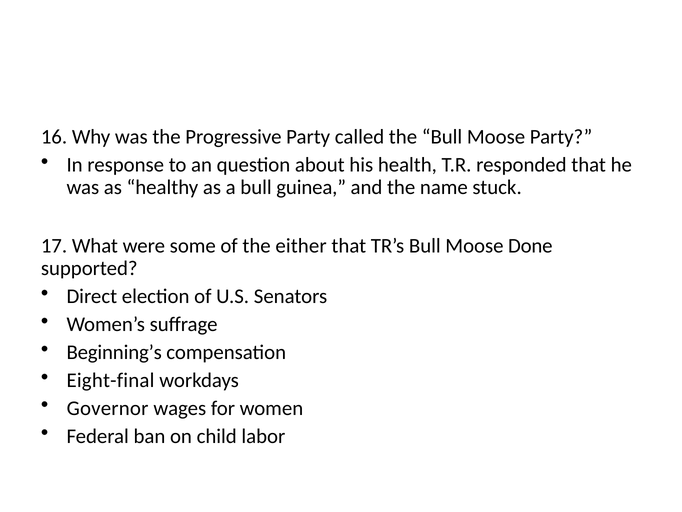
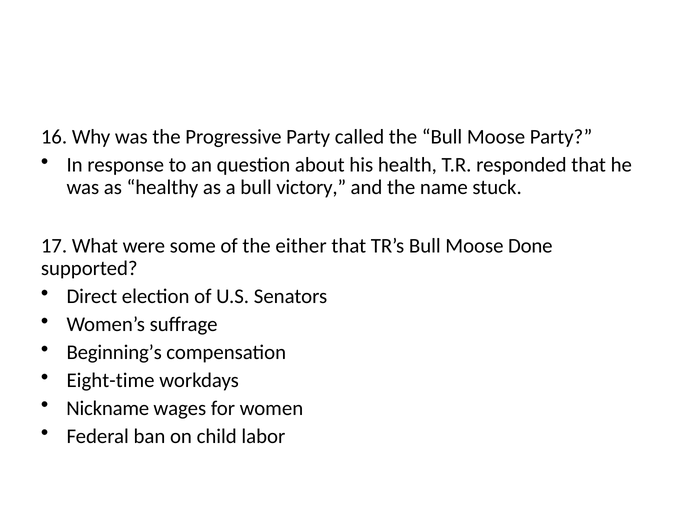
guinea: guinea -> victory
Eight-final: Eight-final -> Eight-time
Governor: Governor -> Nickname
